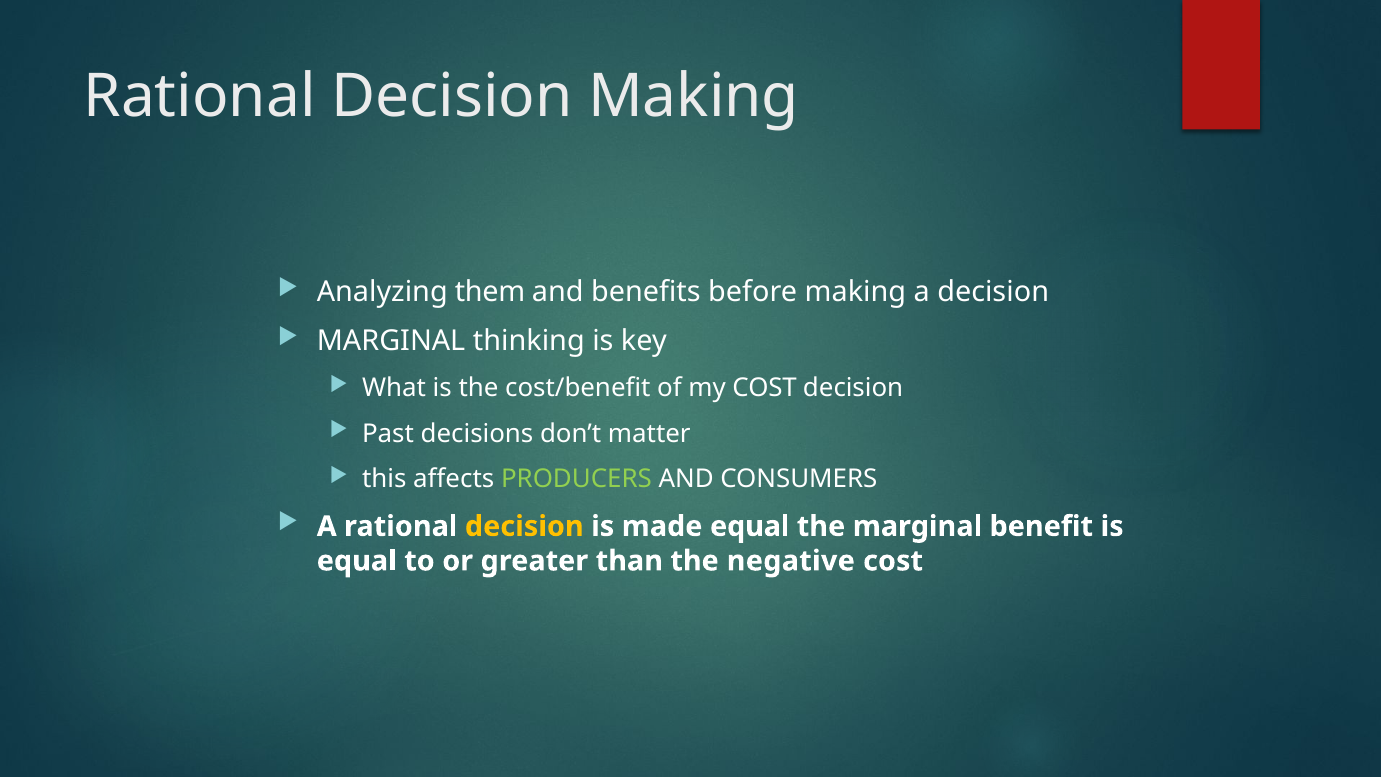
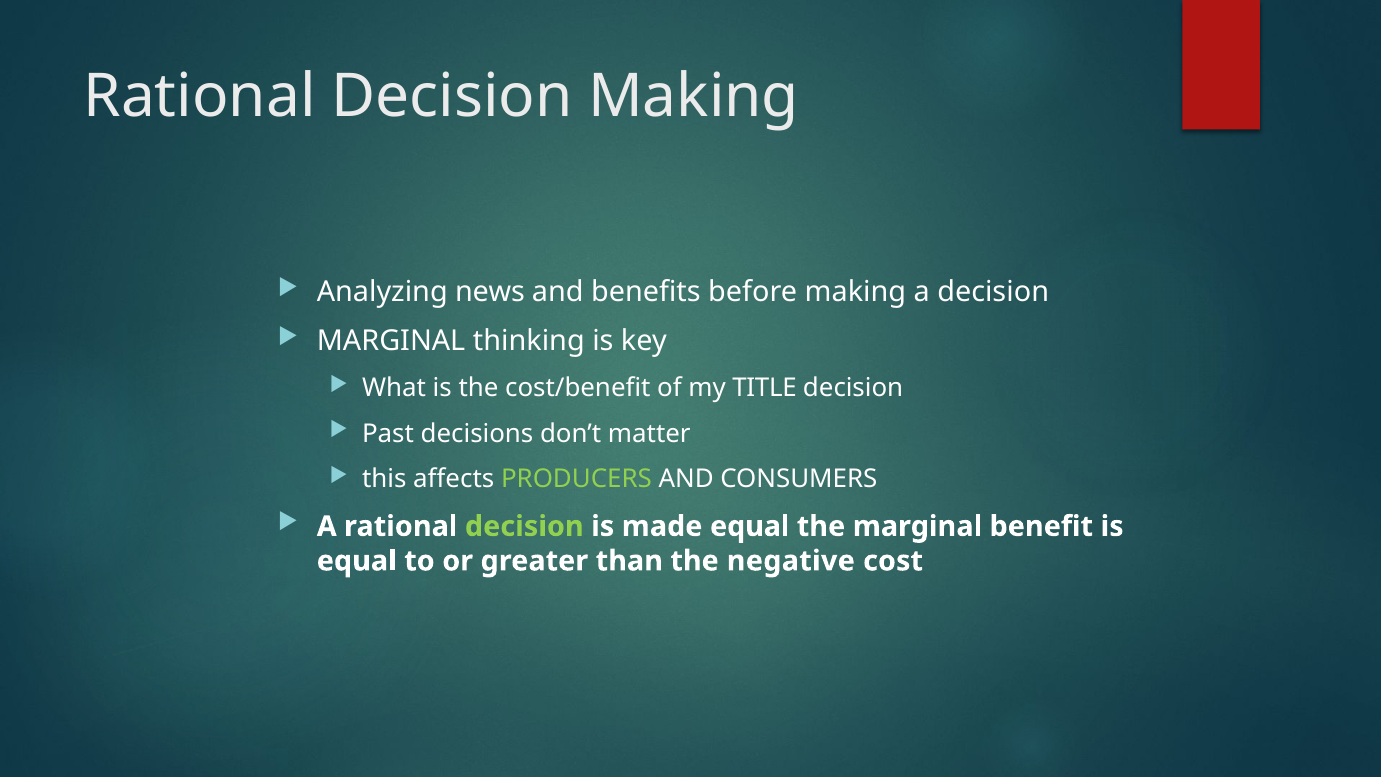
them: them -> news
my COST: COST -> TITLE
decision at (524, 526) colour: yellow -> light green
